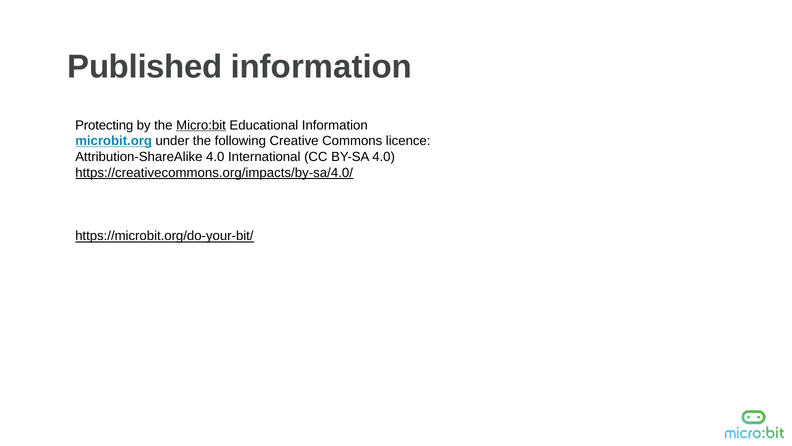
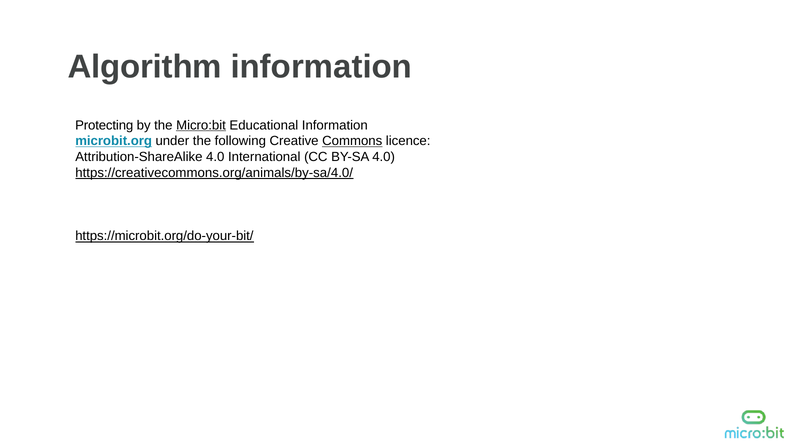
Published: Published -> Algorithm
Commons underline: none -> present
https://creativecommons.org/impacts/by-sa/4.0/: https://creativecommons.org/impacts/by-sa/4.0/ -> https://creativecommons.org/animals/by-sa/4.0/
